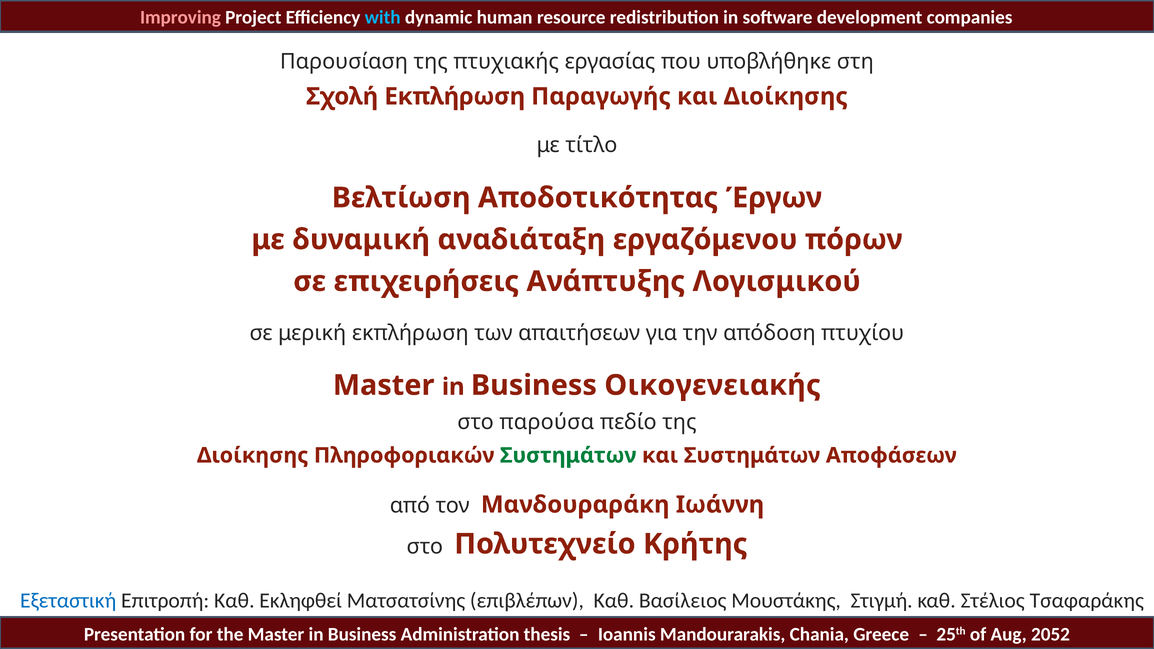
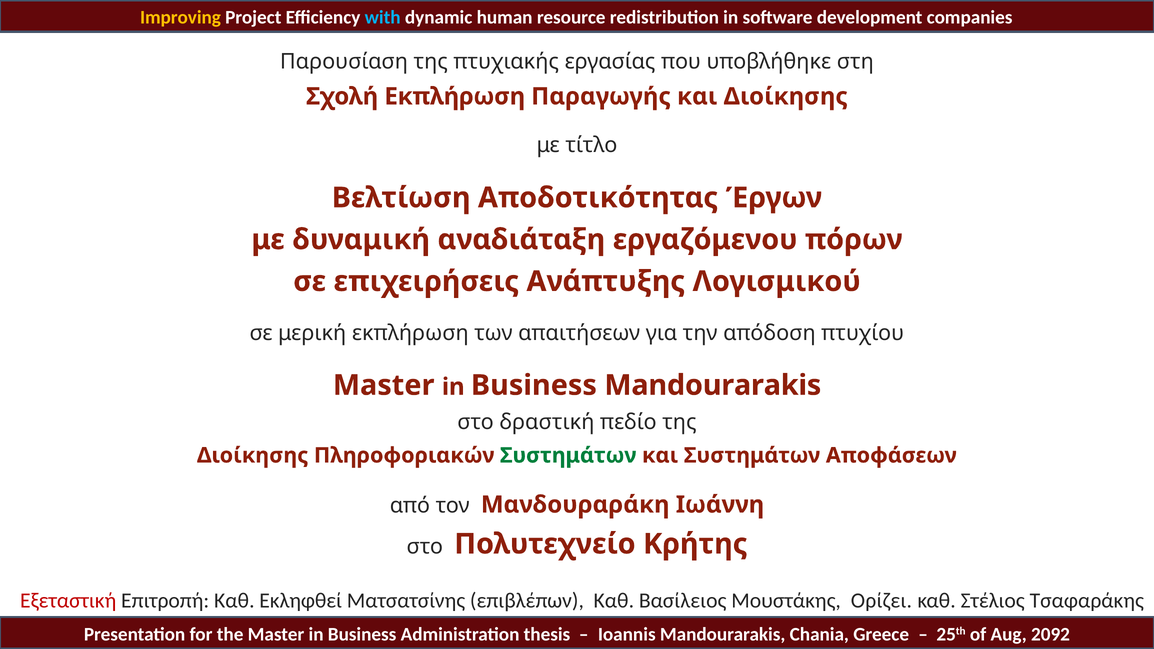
Improving colour: pink -> yellow
Business Οικογενειακής: Οικογενειακής -> Mandourarakis
παρούσα: παρούσα -> δραστική
Εξεταστική colour: blue -> red
Στιγμή: Στιγμή -> Ορίζει
2052: 2052 -> 2092
